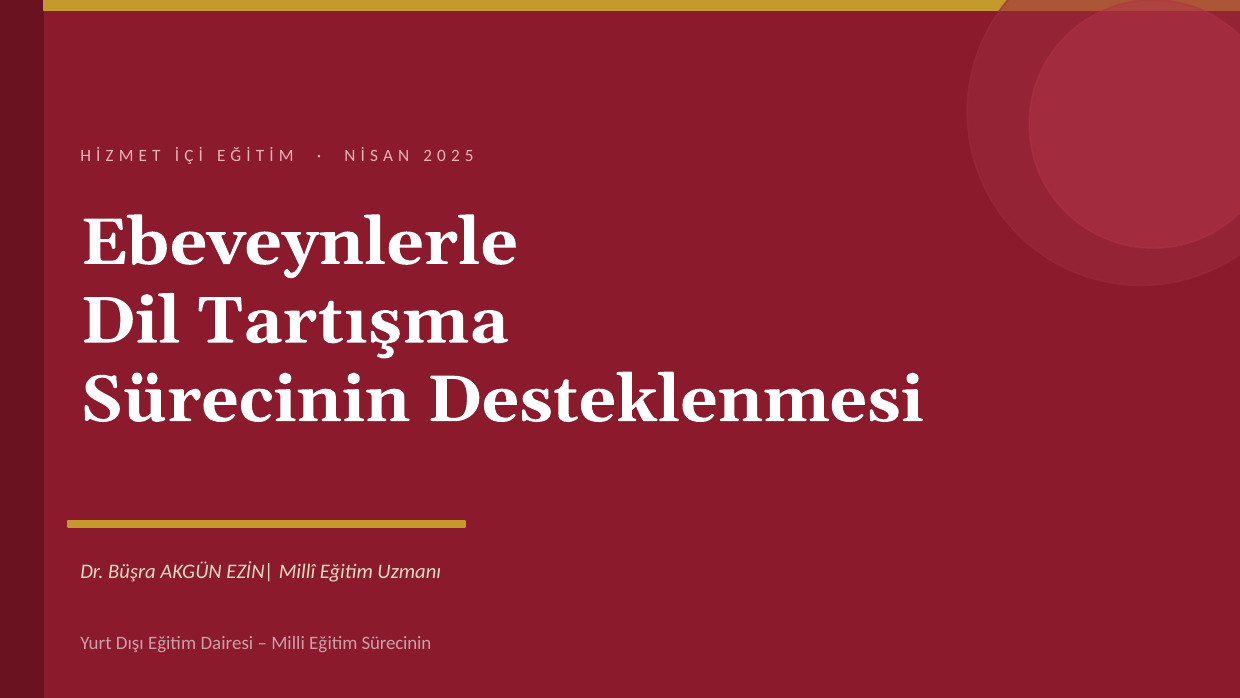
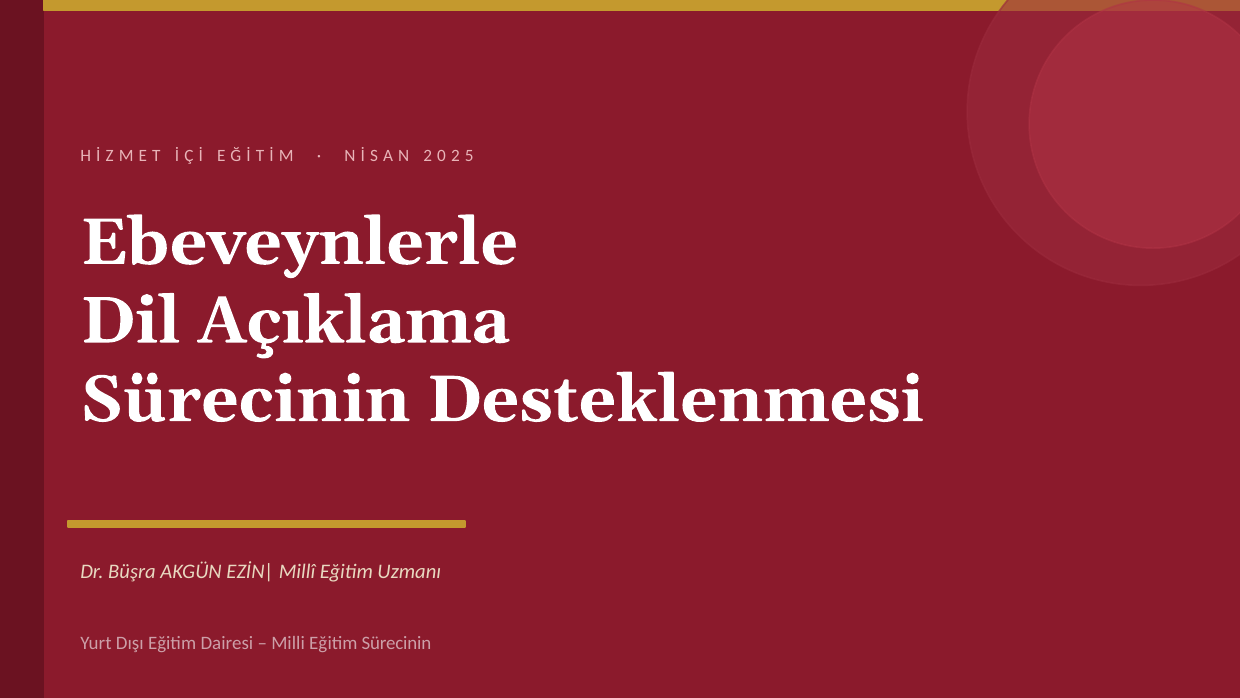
Tartışma: Tartışma -> Açıklama
